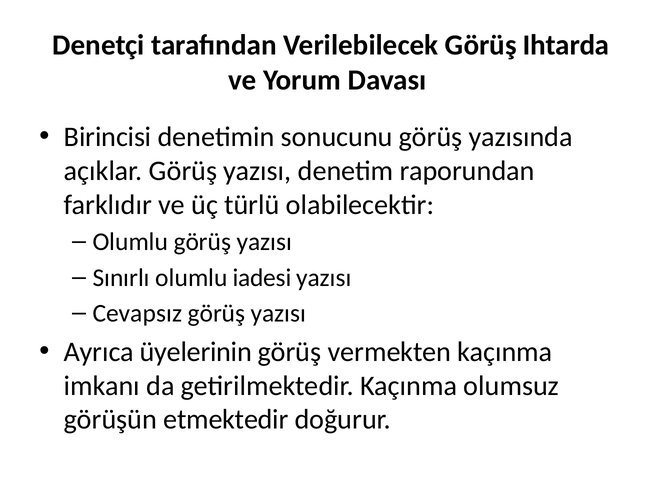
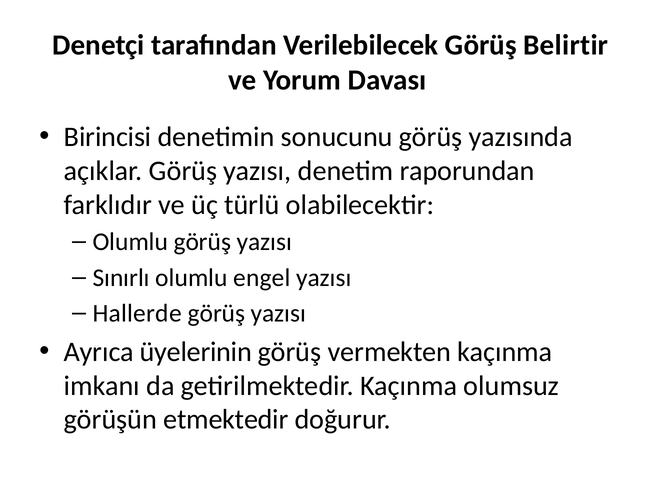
Ihtarda: Ihtarda -> Belirtir
iadesi: iadesi -> engel
Cevapsız: Cevapsız -> Hallerde
